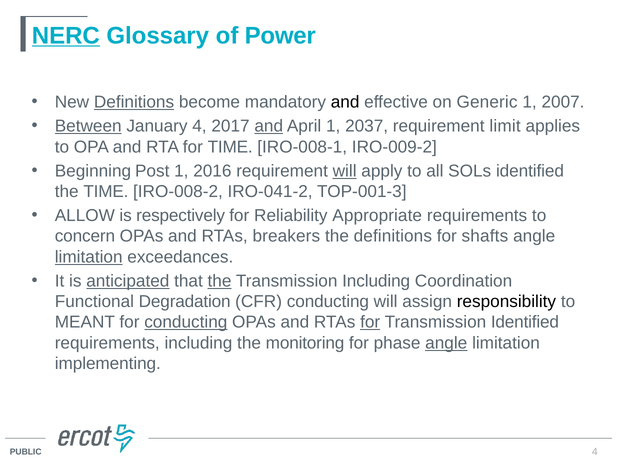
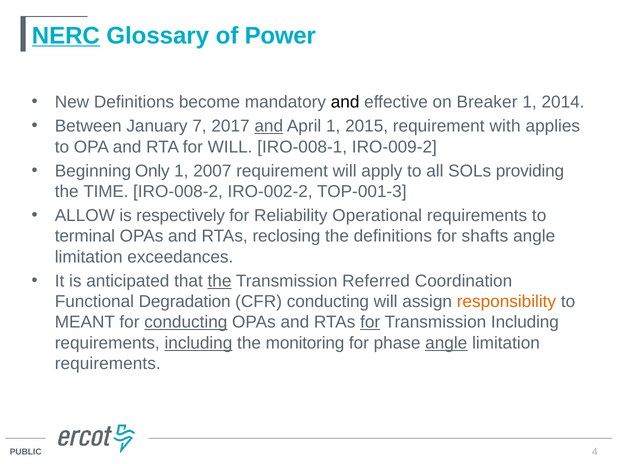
Definitions at (134, 102) underline: present -> none
Generic: Generic -> Breaker
2007: 2007 -> 2014
Between underline: present -> none
January 4: 4 -> 7
2037: 2037 -> 2015
limit: limit -> with
for TIME: TIME -> WILL
Post: Post -> Only
2016: 2016 -> 2007
will at (345, 171) underline: present -> none
SOLs identified: identified -> providing
IRO-041-2: IRO-041-2 -> IRO-002-2
Appropriate: Appropriate -> Operational
concern: concern -> terminal
breakers: breakers -> reclosing
limitation at (89, 257) underline: present -> none
anticipated underline: present -> none
Transmission Including: Including -> Referred
responsibility colour: black -> orange
Transmission Identified: Identified -> Including
including at (198, 343) underline: none -> present
implementing at (108, 363): implementing -> requirements
